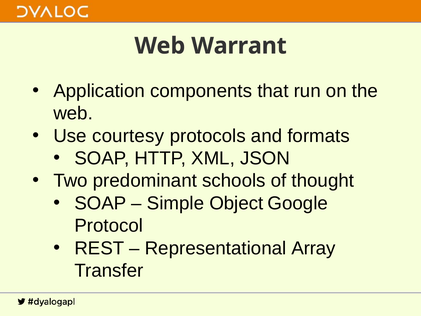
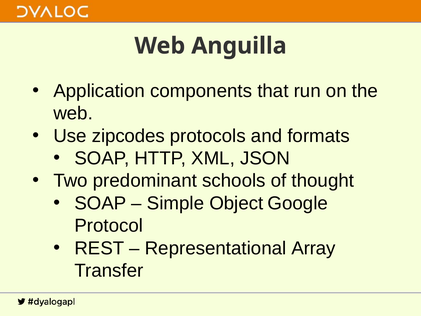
Warrant: Warrant -> Anguilla
courtesy: courtesy -> zipcodes
